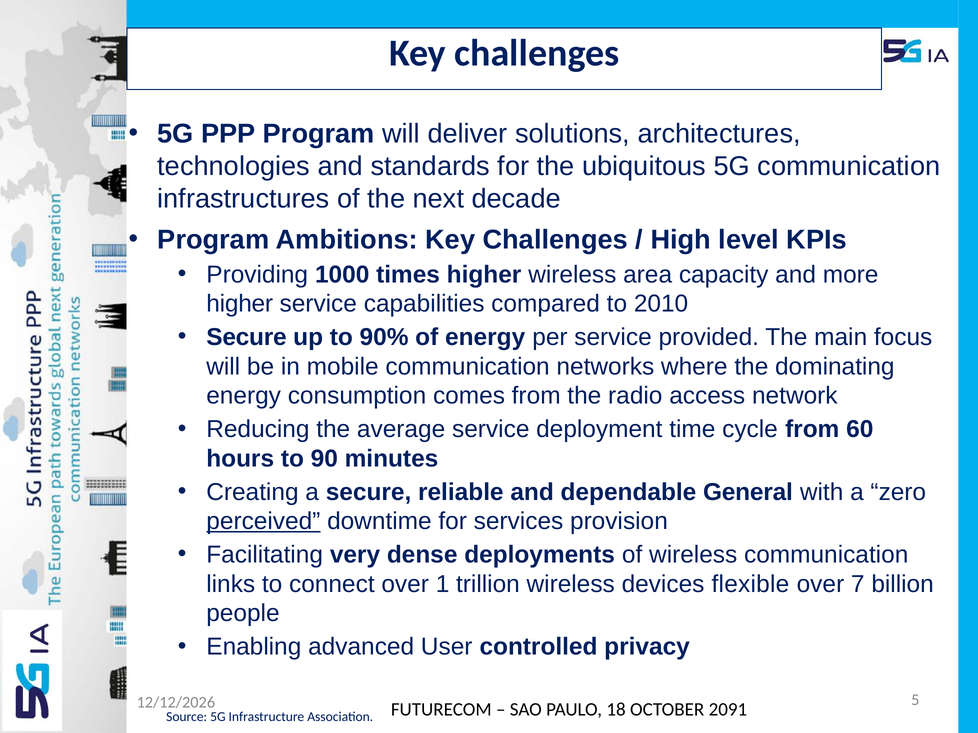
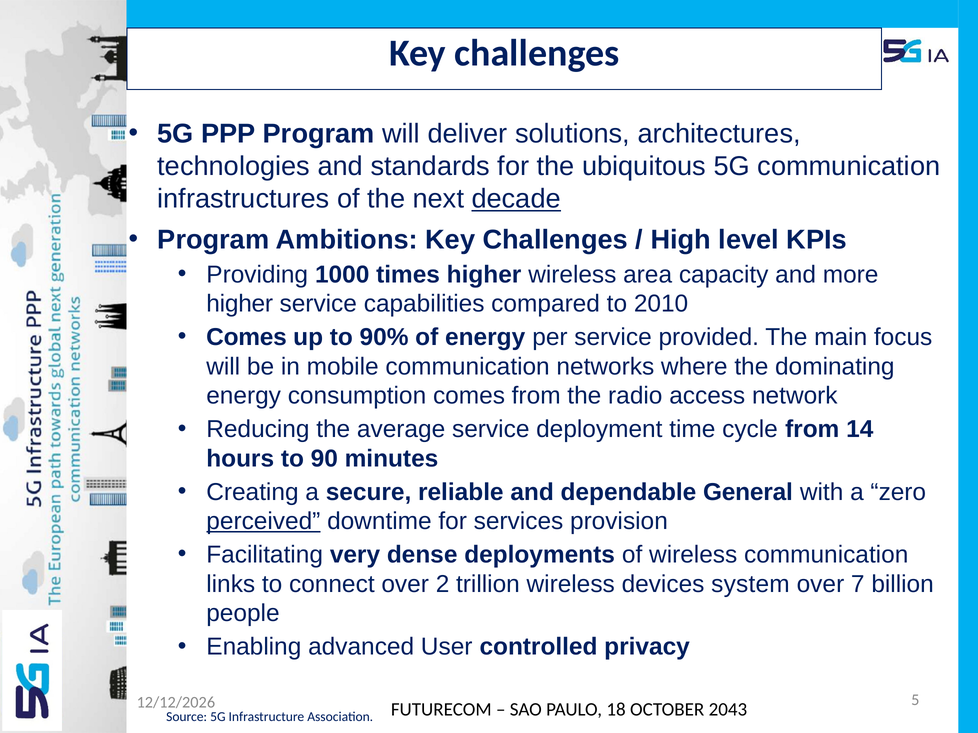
decade underline: none -> present
Secure at (246, 337): Secure -> Comes
60: 60 -> 14
1: 1 -> 2
flexible: flexible -> system
2091: 2091 -> 2043
